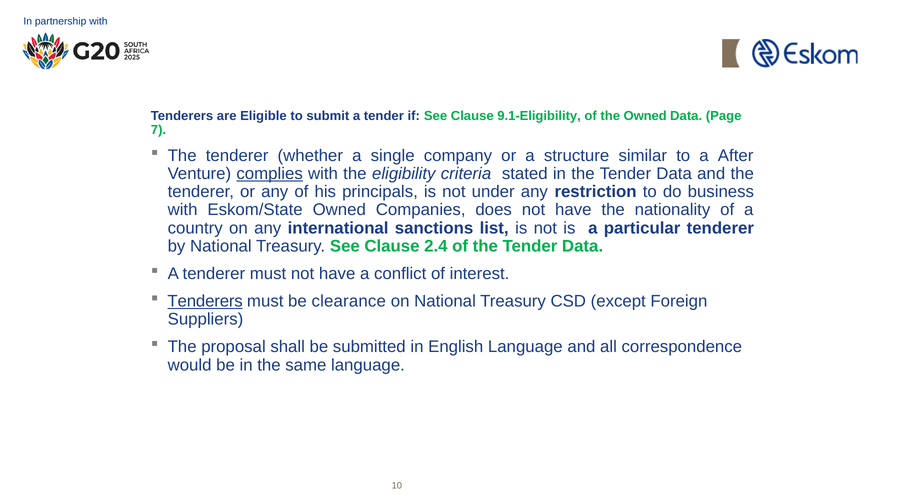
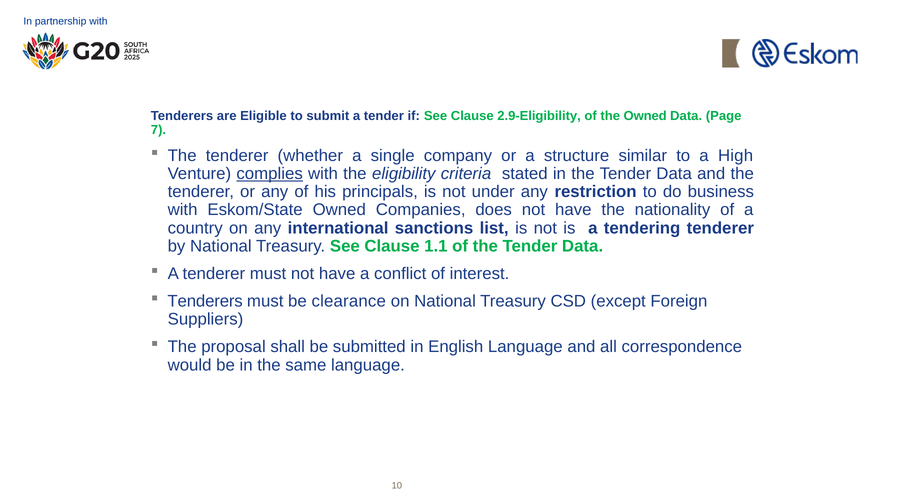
9.1-Eligibility: 9.1-Eligibility -> 2.9-Eligibility
After: After -> High
particular: particular -> tendering
2.4: 2.4 -> 1.1
Tenderers at (205, 302) underline: present -> none
